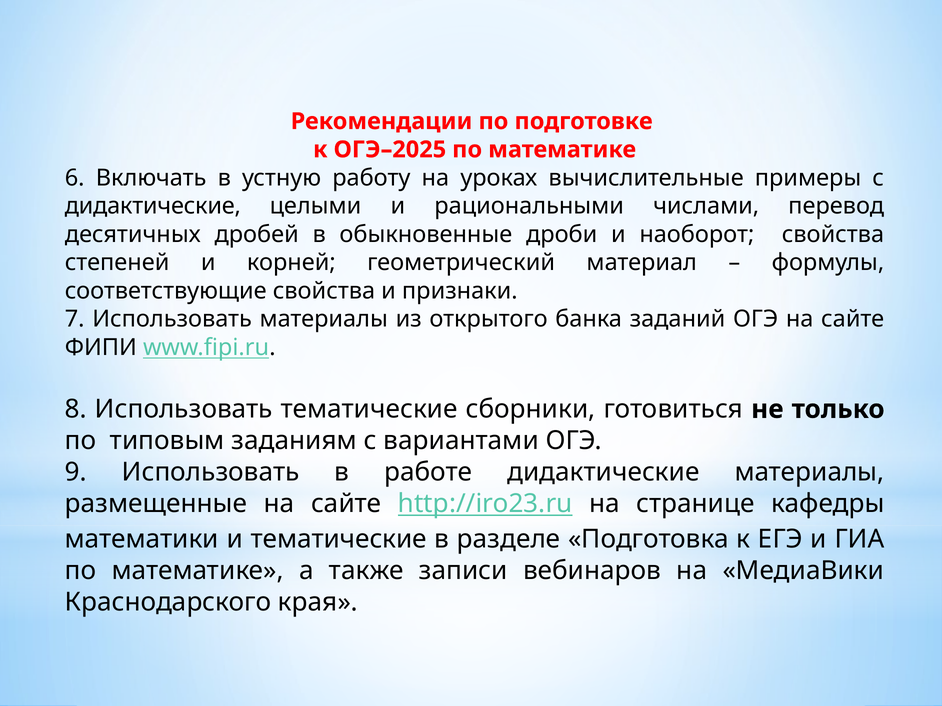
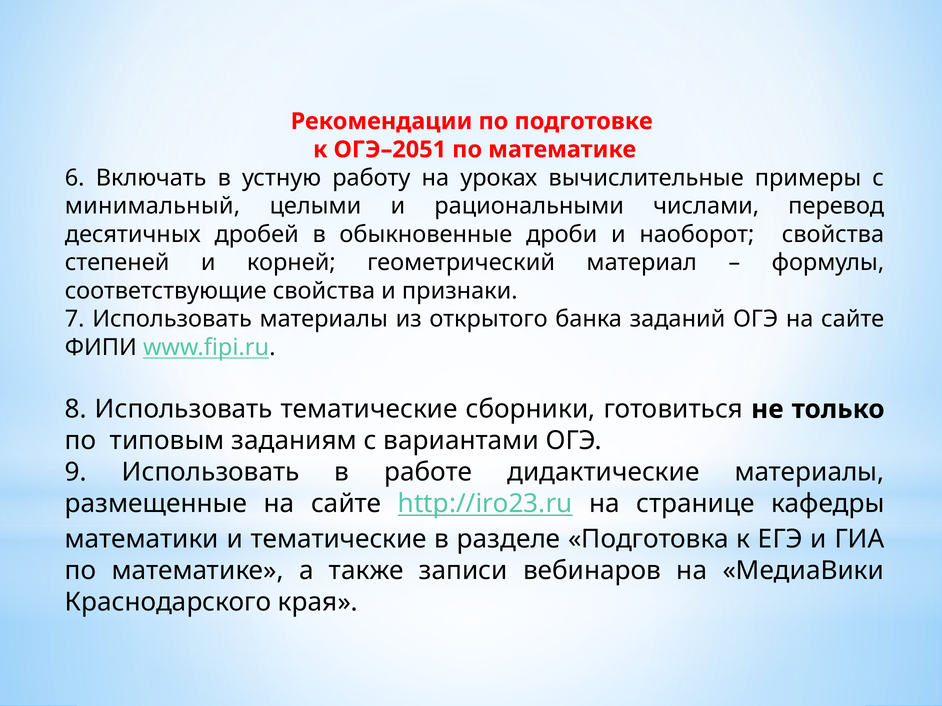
ОГЭ–2025: ОГЭ–2025 -> ОГЭ–2051
дидактические at (153, 206): дидактические -> минимальный
